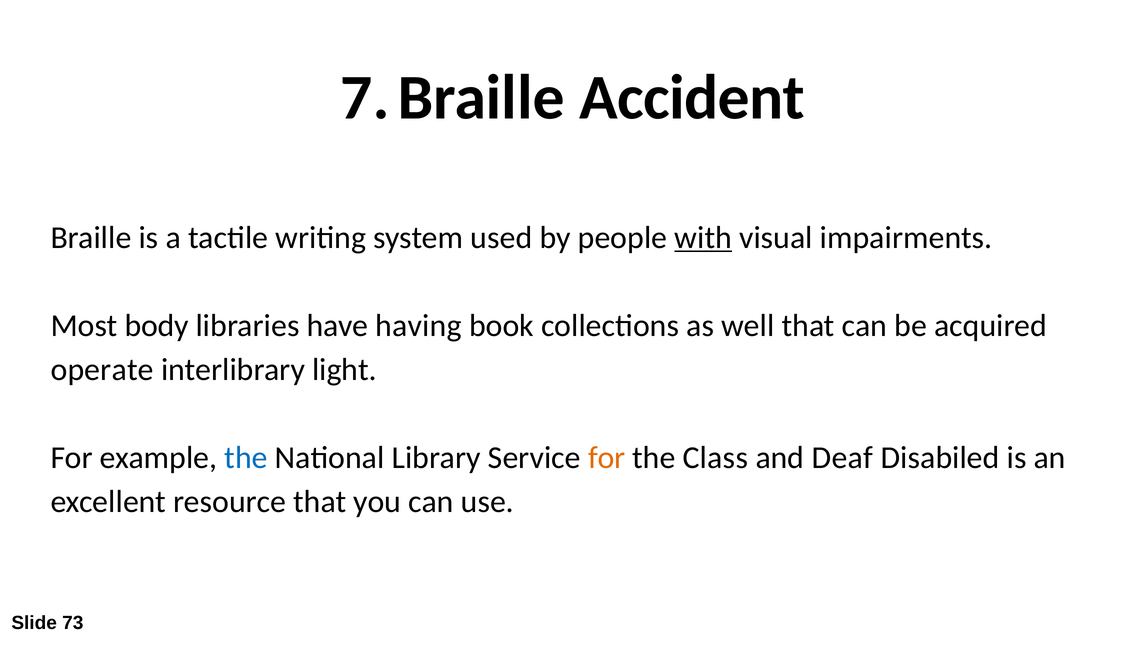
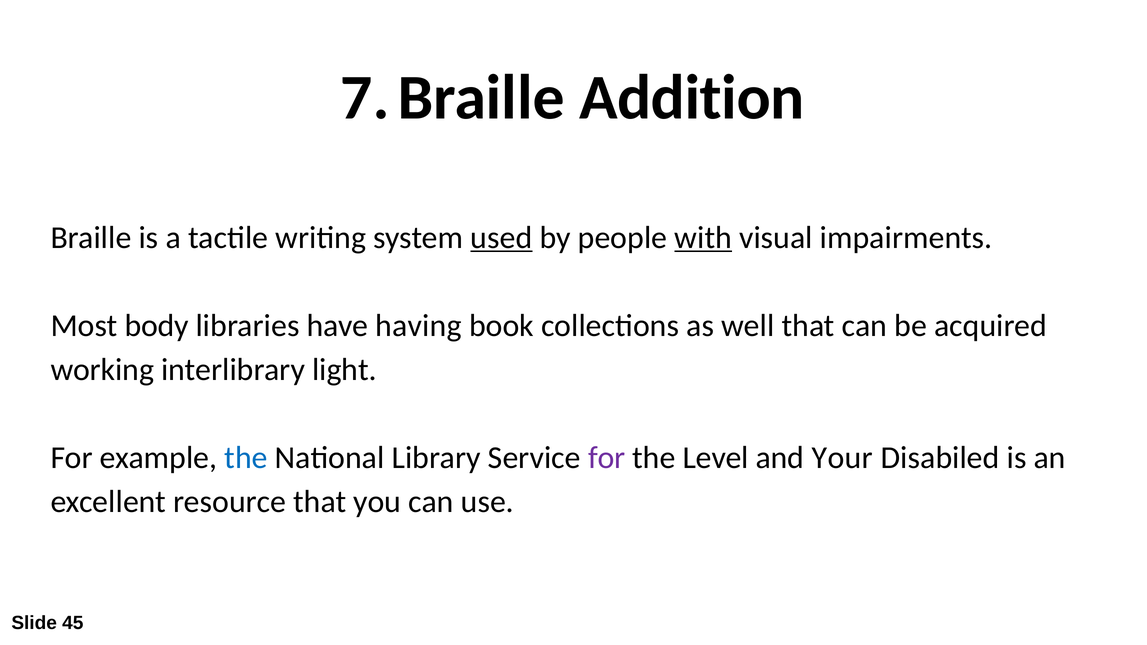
Accident: Accident -> Addition
used underline: none -> present
operate: operate -> working
for at (607, 458) colour: orange -> purple
Class: Class -> Level
Deaf: Deaf -> Your
73: 73 -> 45
